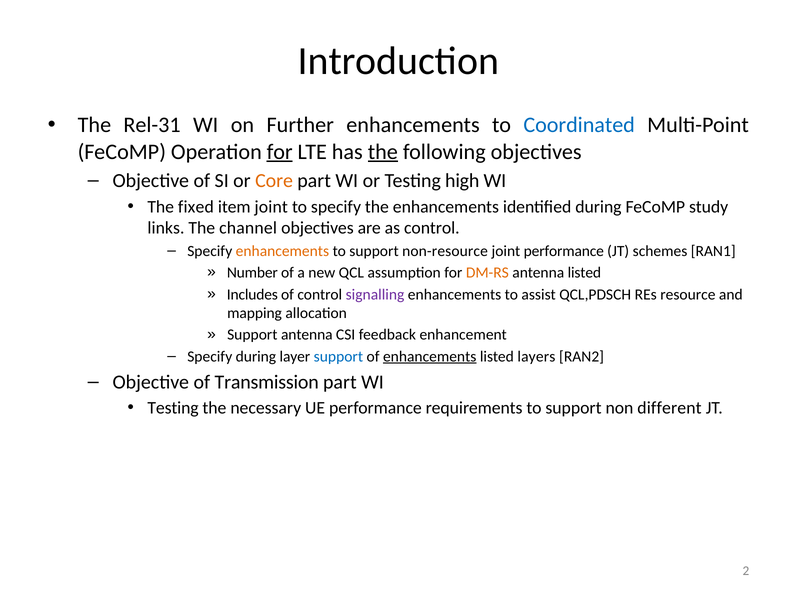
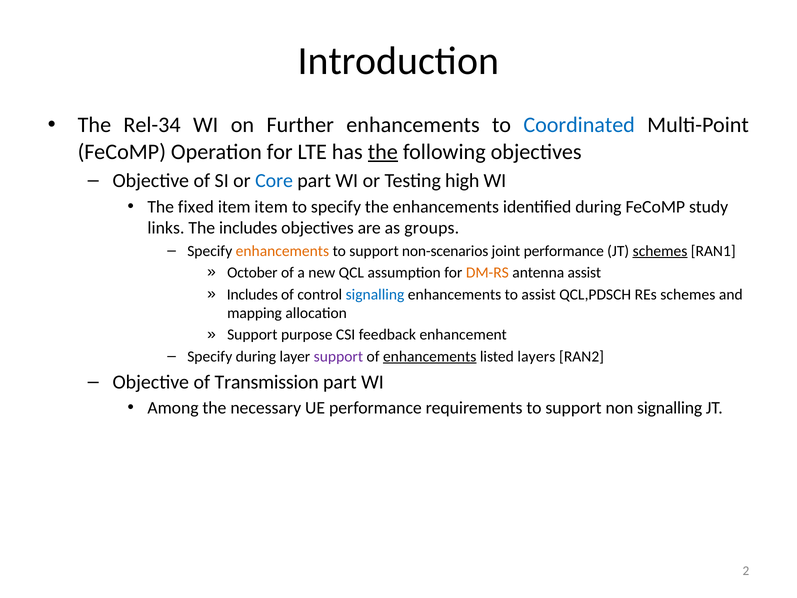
Rel-31: Rel-31 -> Rel-34
for at (280, 152) underline: present -> none
Core colour: orange -> blue
item joint: joint -> item
The channel: channel -> includes
as control: control -> groups
non-resource: non-resource -> non-scenarios
schemes at (660, 251) underline: none -> present
Number: Number -> October
antenna listed: listed -> assist
signalling at (375, 294) colour: purple -> blue
REs resource: resource -> schemes
Support antenna: antenna -> purpose
support at (338, 356) colour: blue -> purple
Testing at (173, 408): Testing -> Among
non different: different -> signalling
